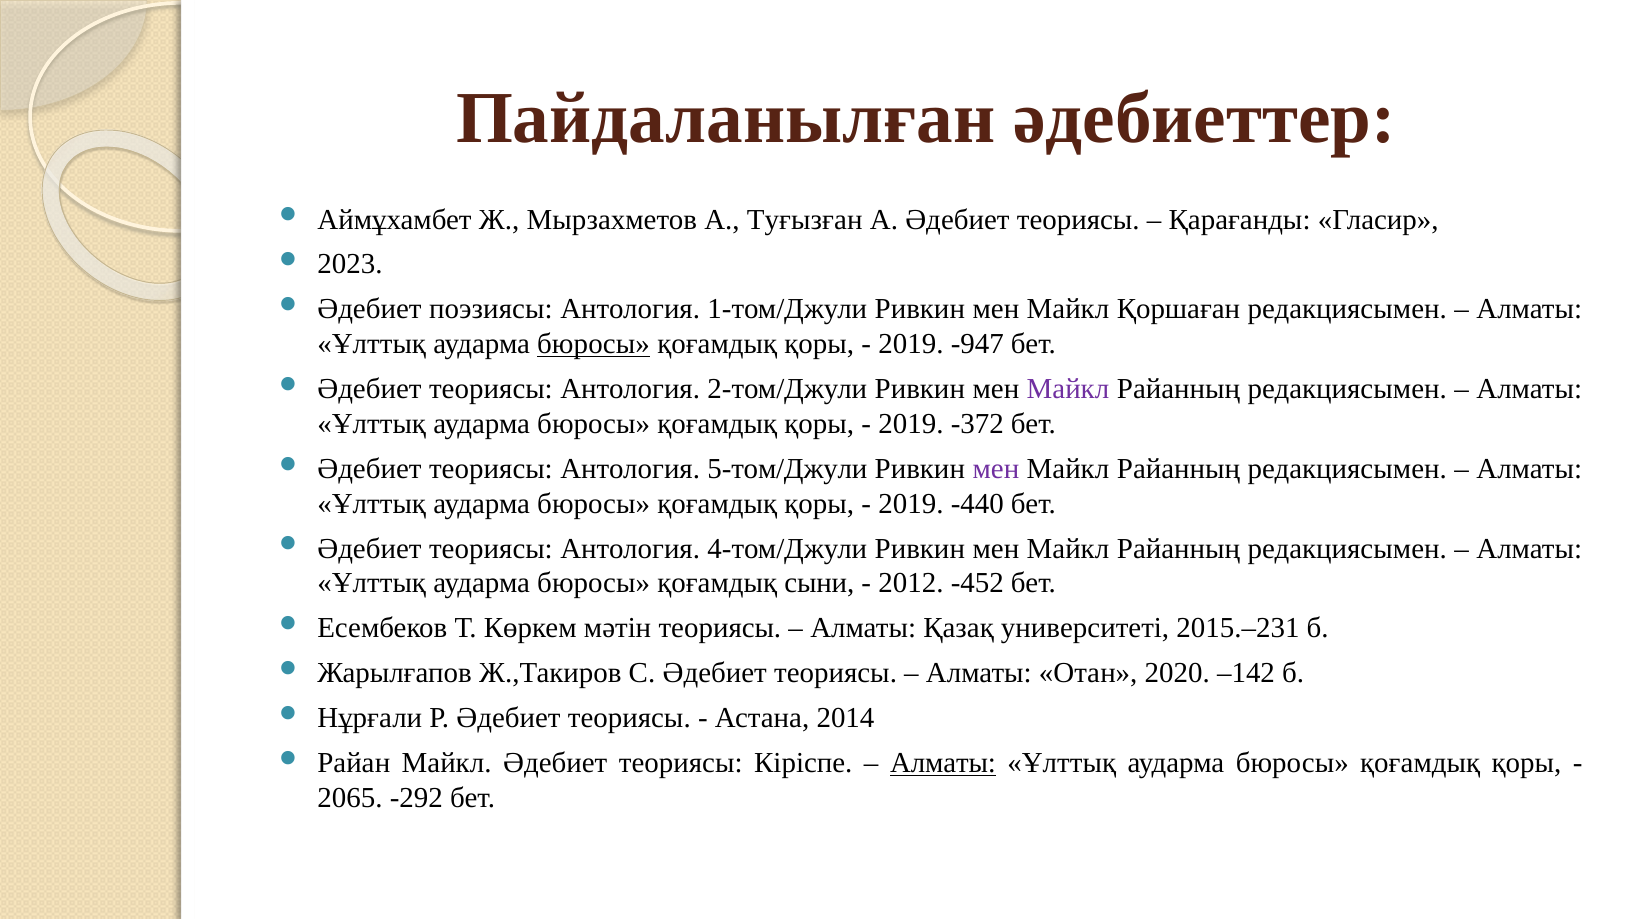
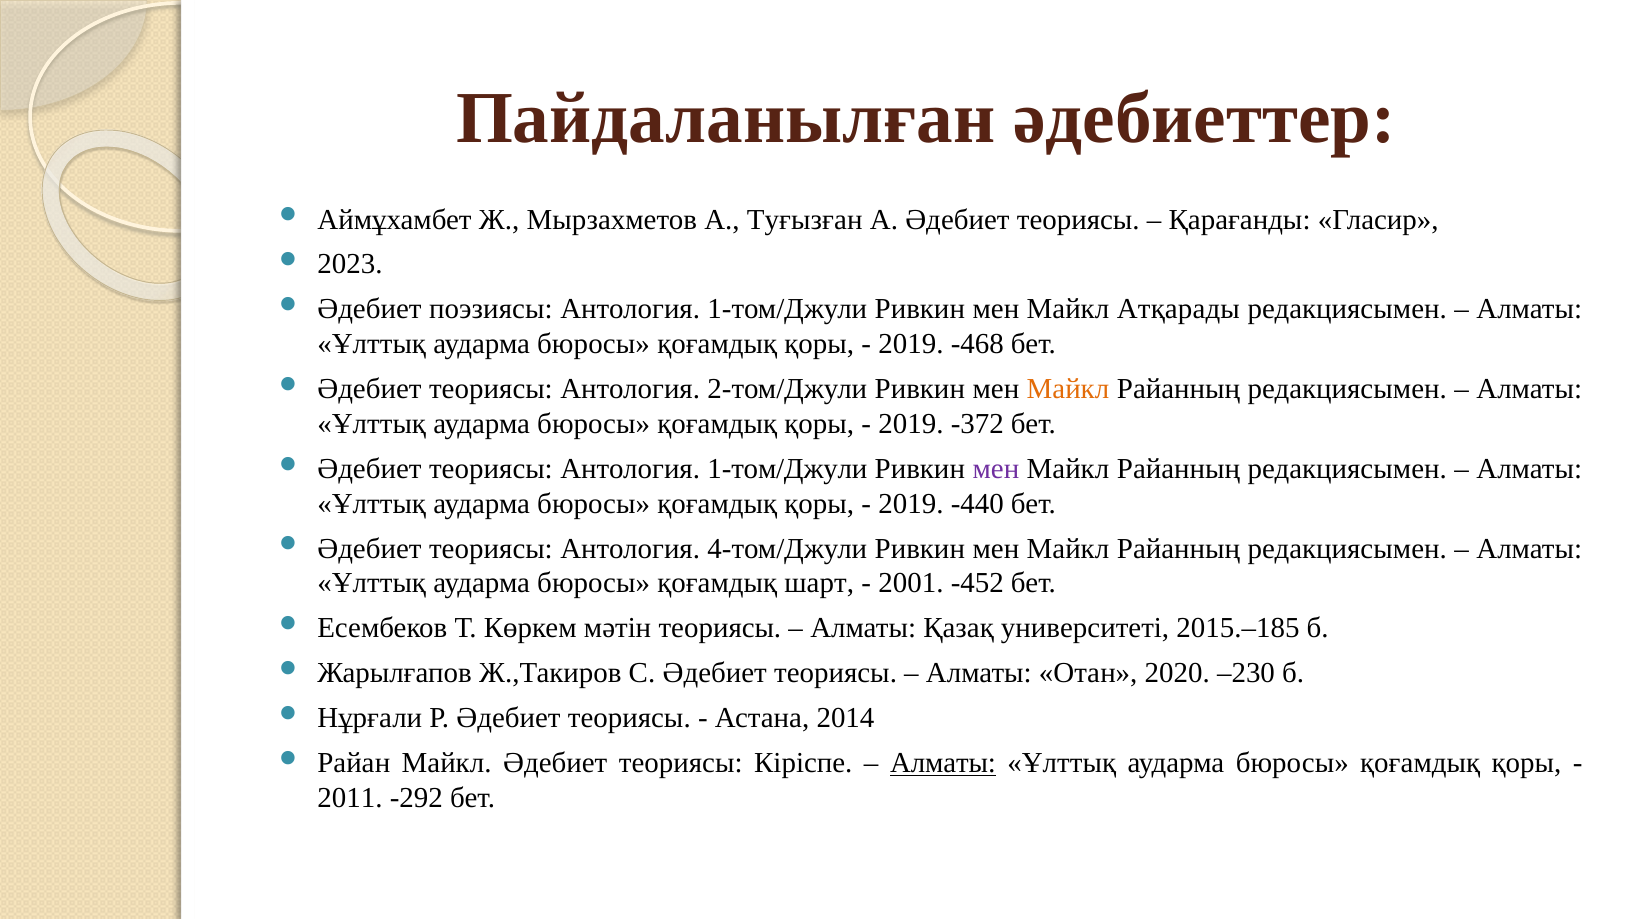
Қоршаған: Қоршаған -> Атқарады
бюросы at (594, 344) underline: present -> none
-947: -947 -> -468
Майкл at (1068, 389) colour: purple -> orange
теориясы Антология 5-том/Джули: 5-том/Джули -> 1-том/Джули
сыни: сыни -> шарт
2012: 2012 -> 2001
2015.–231: 2015.–231 -> 2015.–185
–142: –142 -> –230
2065: 2065 -> 2011
